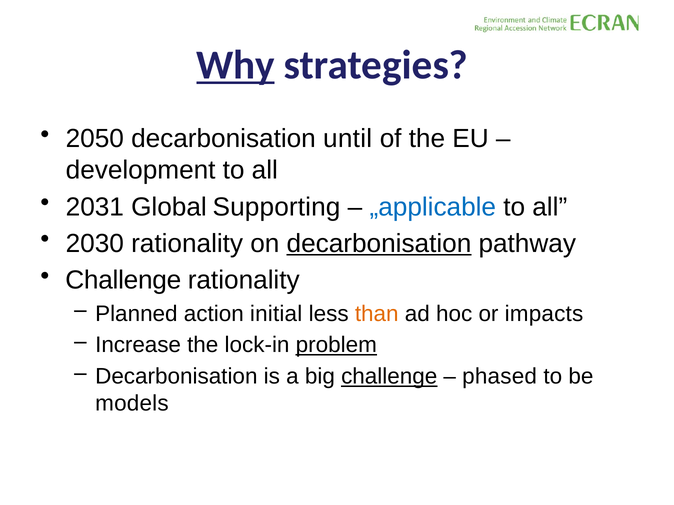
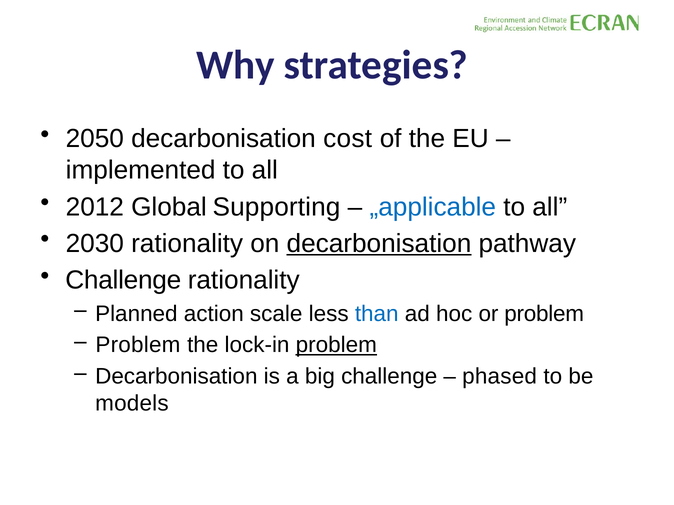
Why underline: present -> none
until: until -> cost
development: development -> implemented
2031: 2031 -> 2012
initial: initial -> scale
than colour: orange -> blue
or impacts: impacts -> problem
Increase at (138, 345): Increase -> Problem
challenge at (389, 377) underline: present -> none
